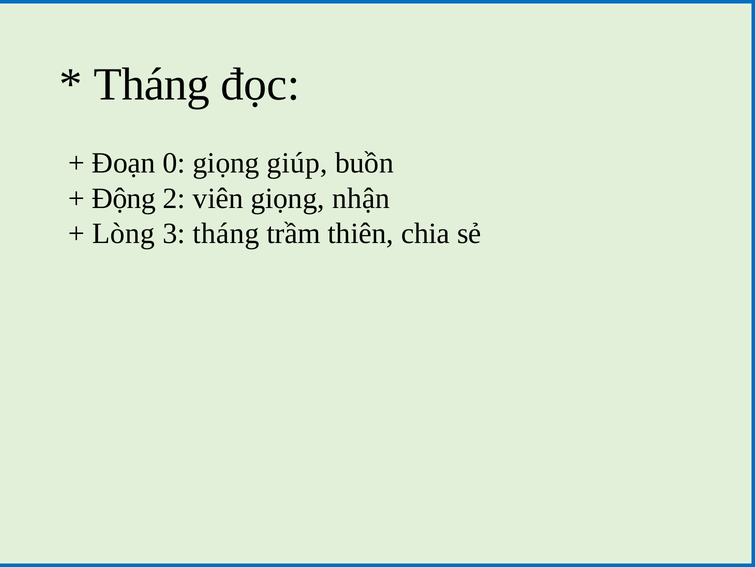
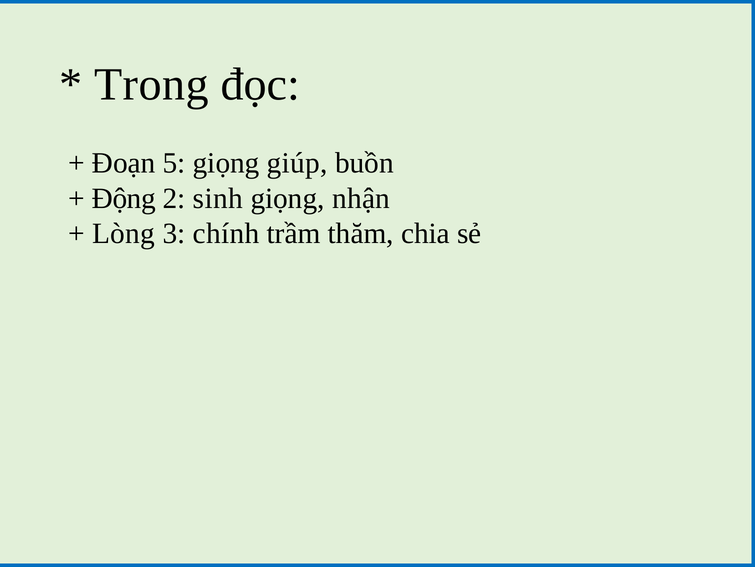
Tháng at (152, 85): Tháng -> Trong
0: 0 -> 5
viên: viên -> sinh
3 tháng: tháng -> chính
thiên: thiên -> thăm
